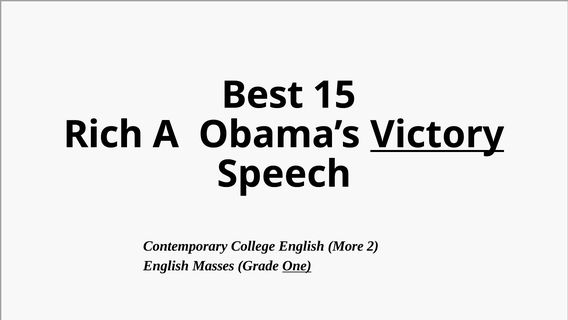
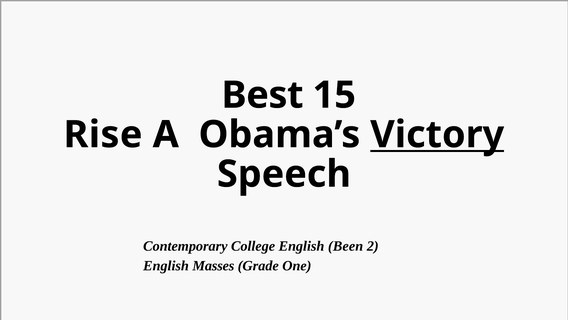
Rich: Rich -> Rise
More: More -> Been
One underline: present -> none
